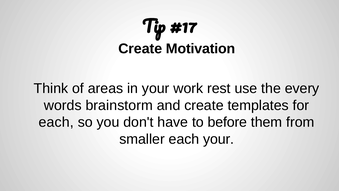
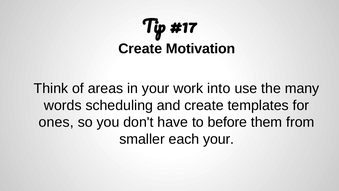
rest: rest -> into
every: every -> many
brainstorm: brainstorm -> scheduling
each at (56, 122): each -> ones
